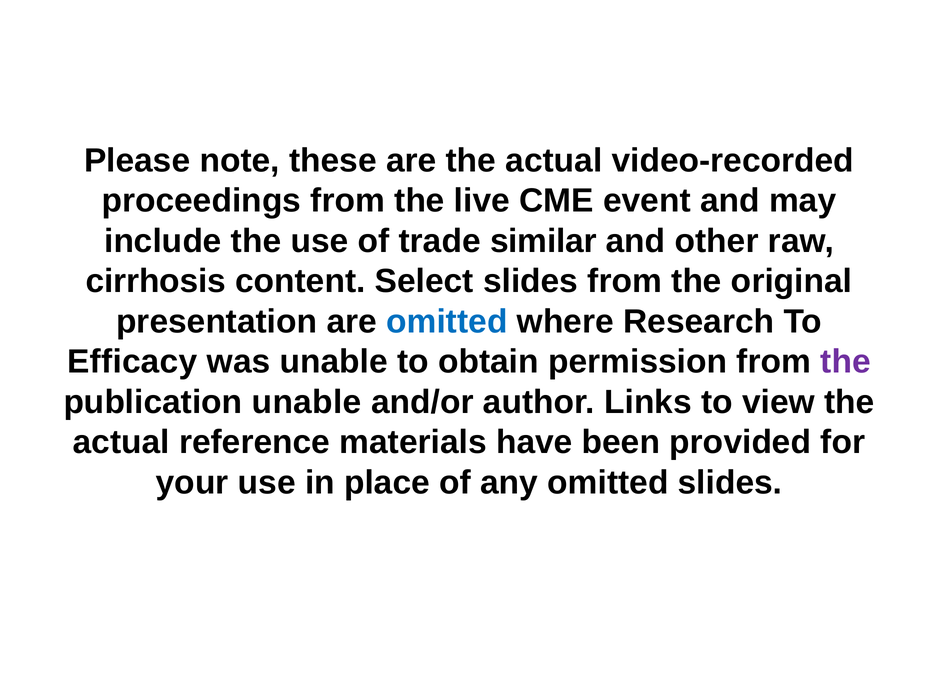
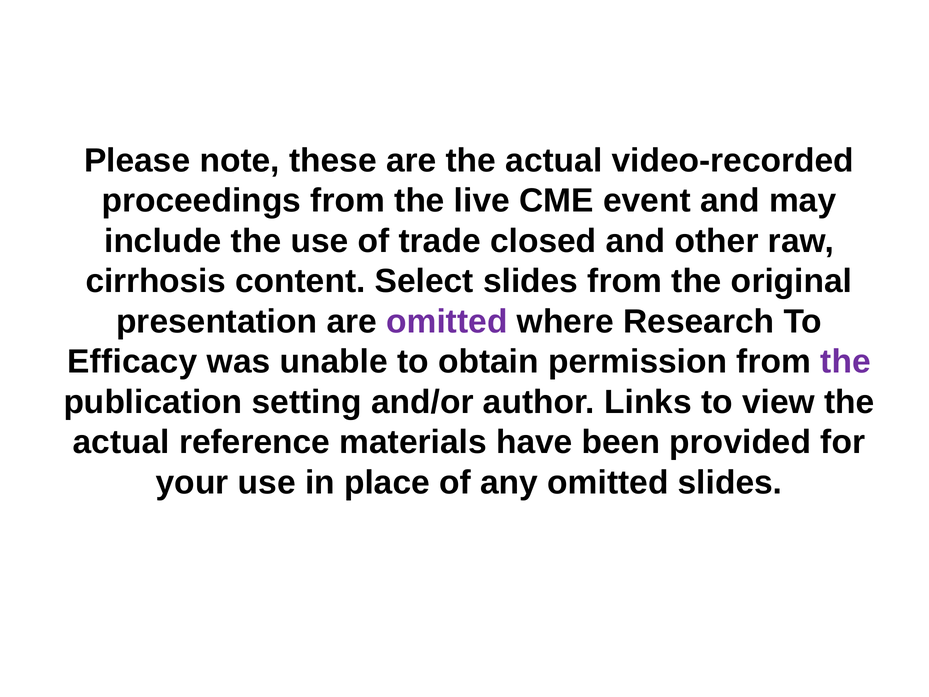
similar: similar -> closed
omitted at (447, 321) colour: blue -> purple
publication unable: unable -> setting
